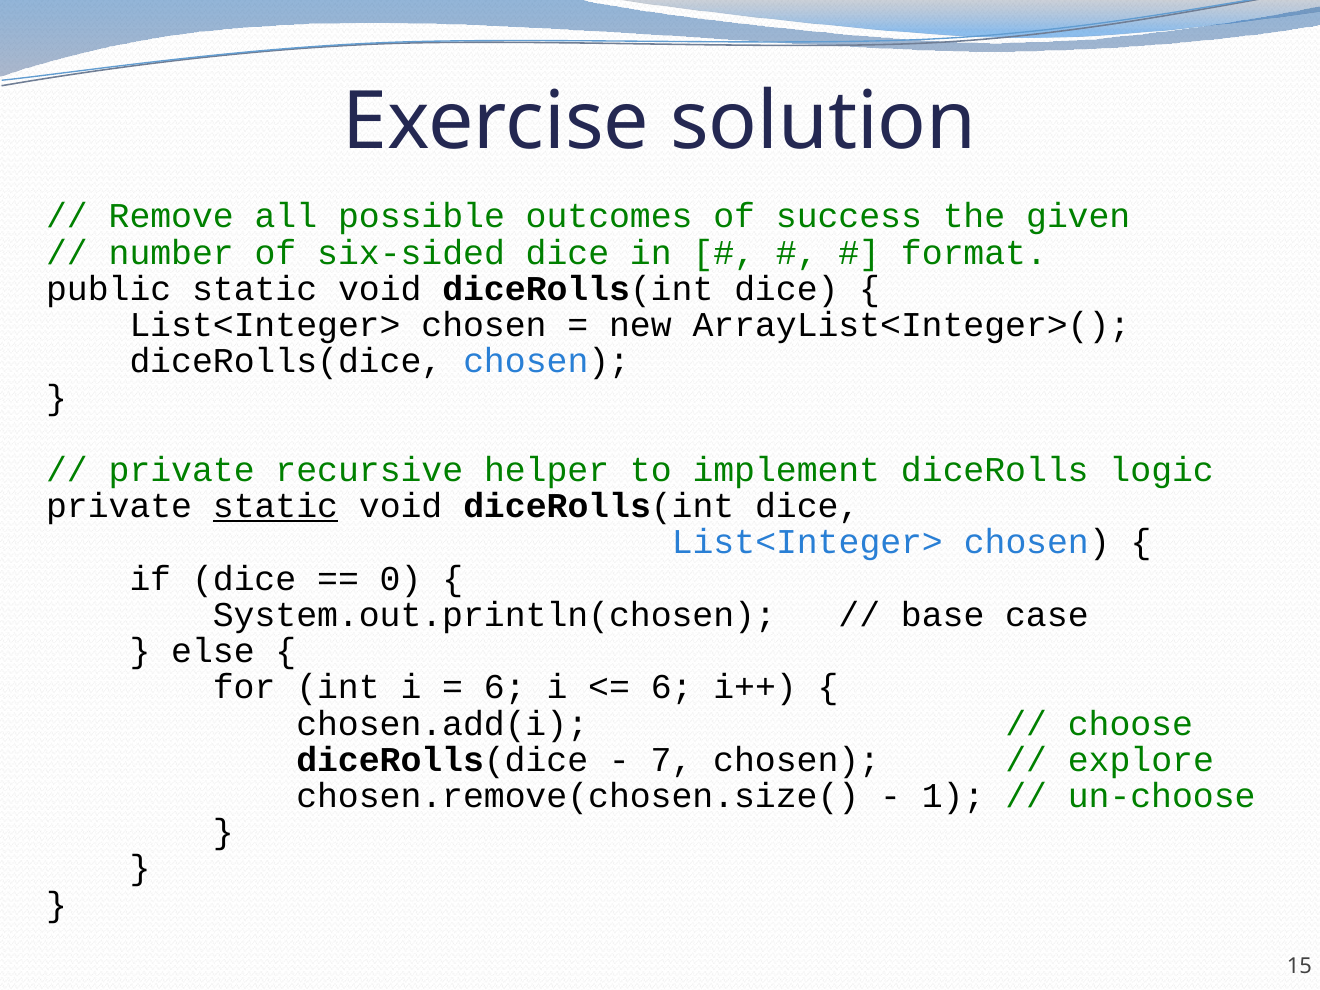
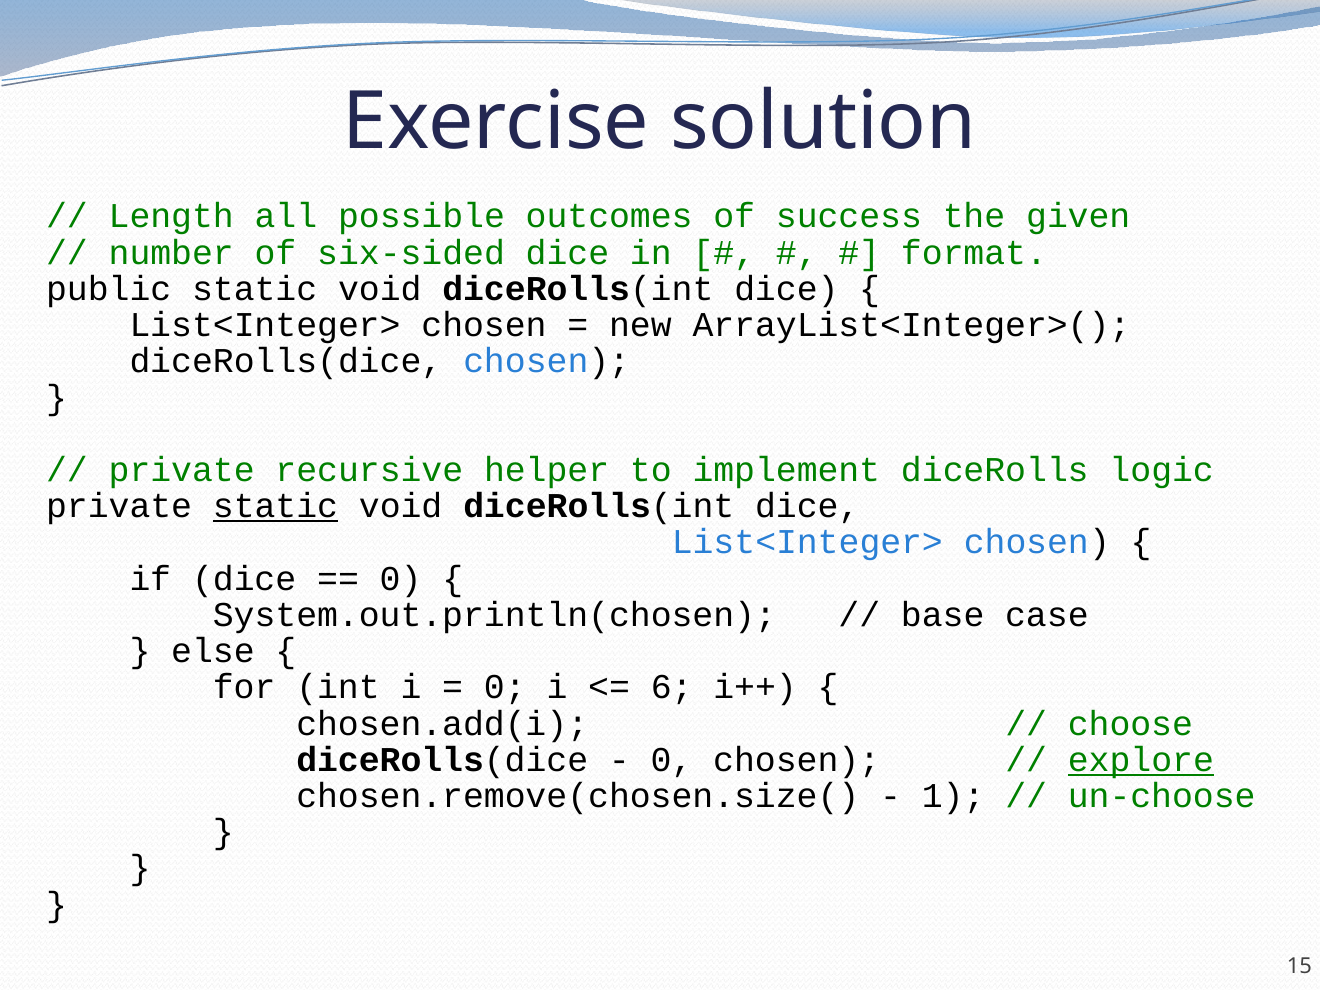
Remove: Remove -> Length
6 at (505, 687): 6 -> 0
7 at (672, 760): 7 -> 0
explore underline: none -> present
